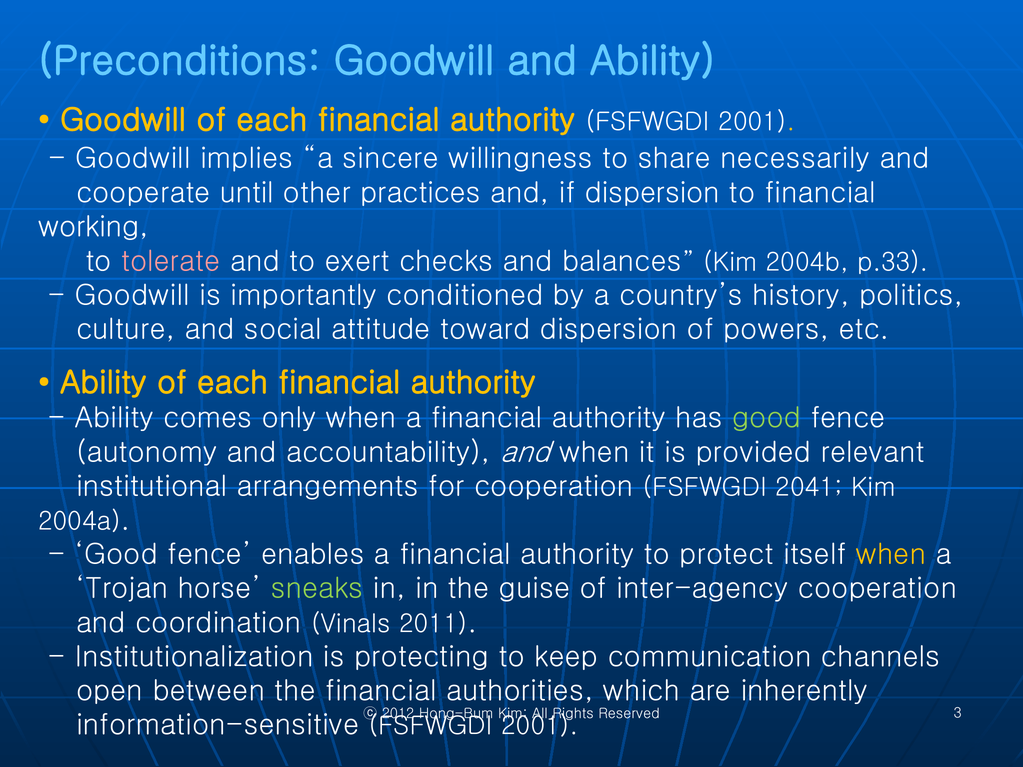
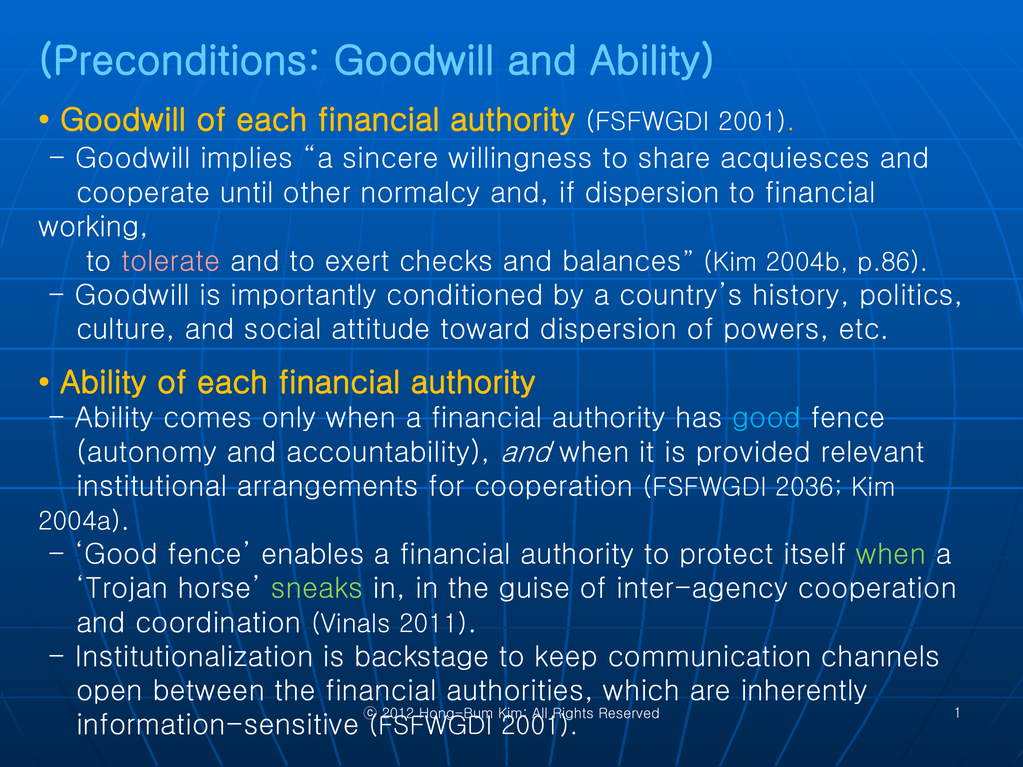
necessarily: necessarily -> acquiesces
practices: practices -> normalcy
p.33: p.33 -> p.86
good at (767, 418) colour: light green -> light blue
2041: 2041 -> 2036
when at (891, 555) colour: yellow -> light green
protecting: protecting -> backstage
3: 3 -> 1
